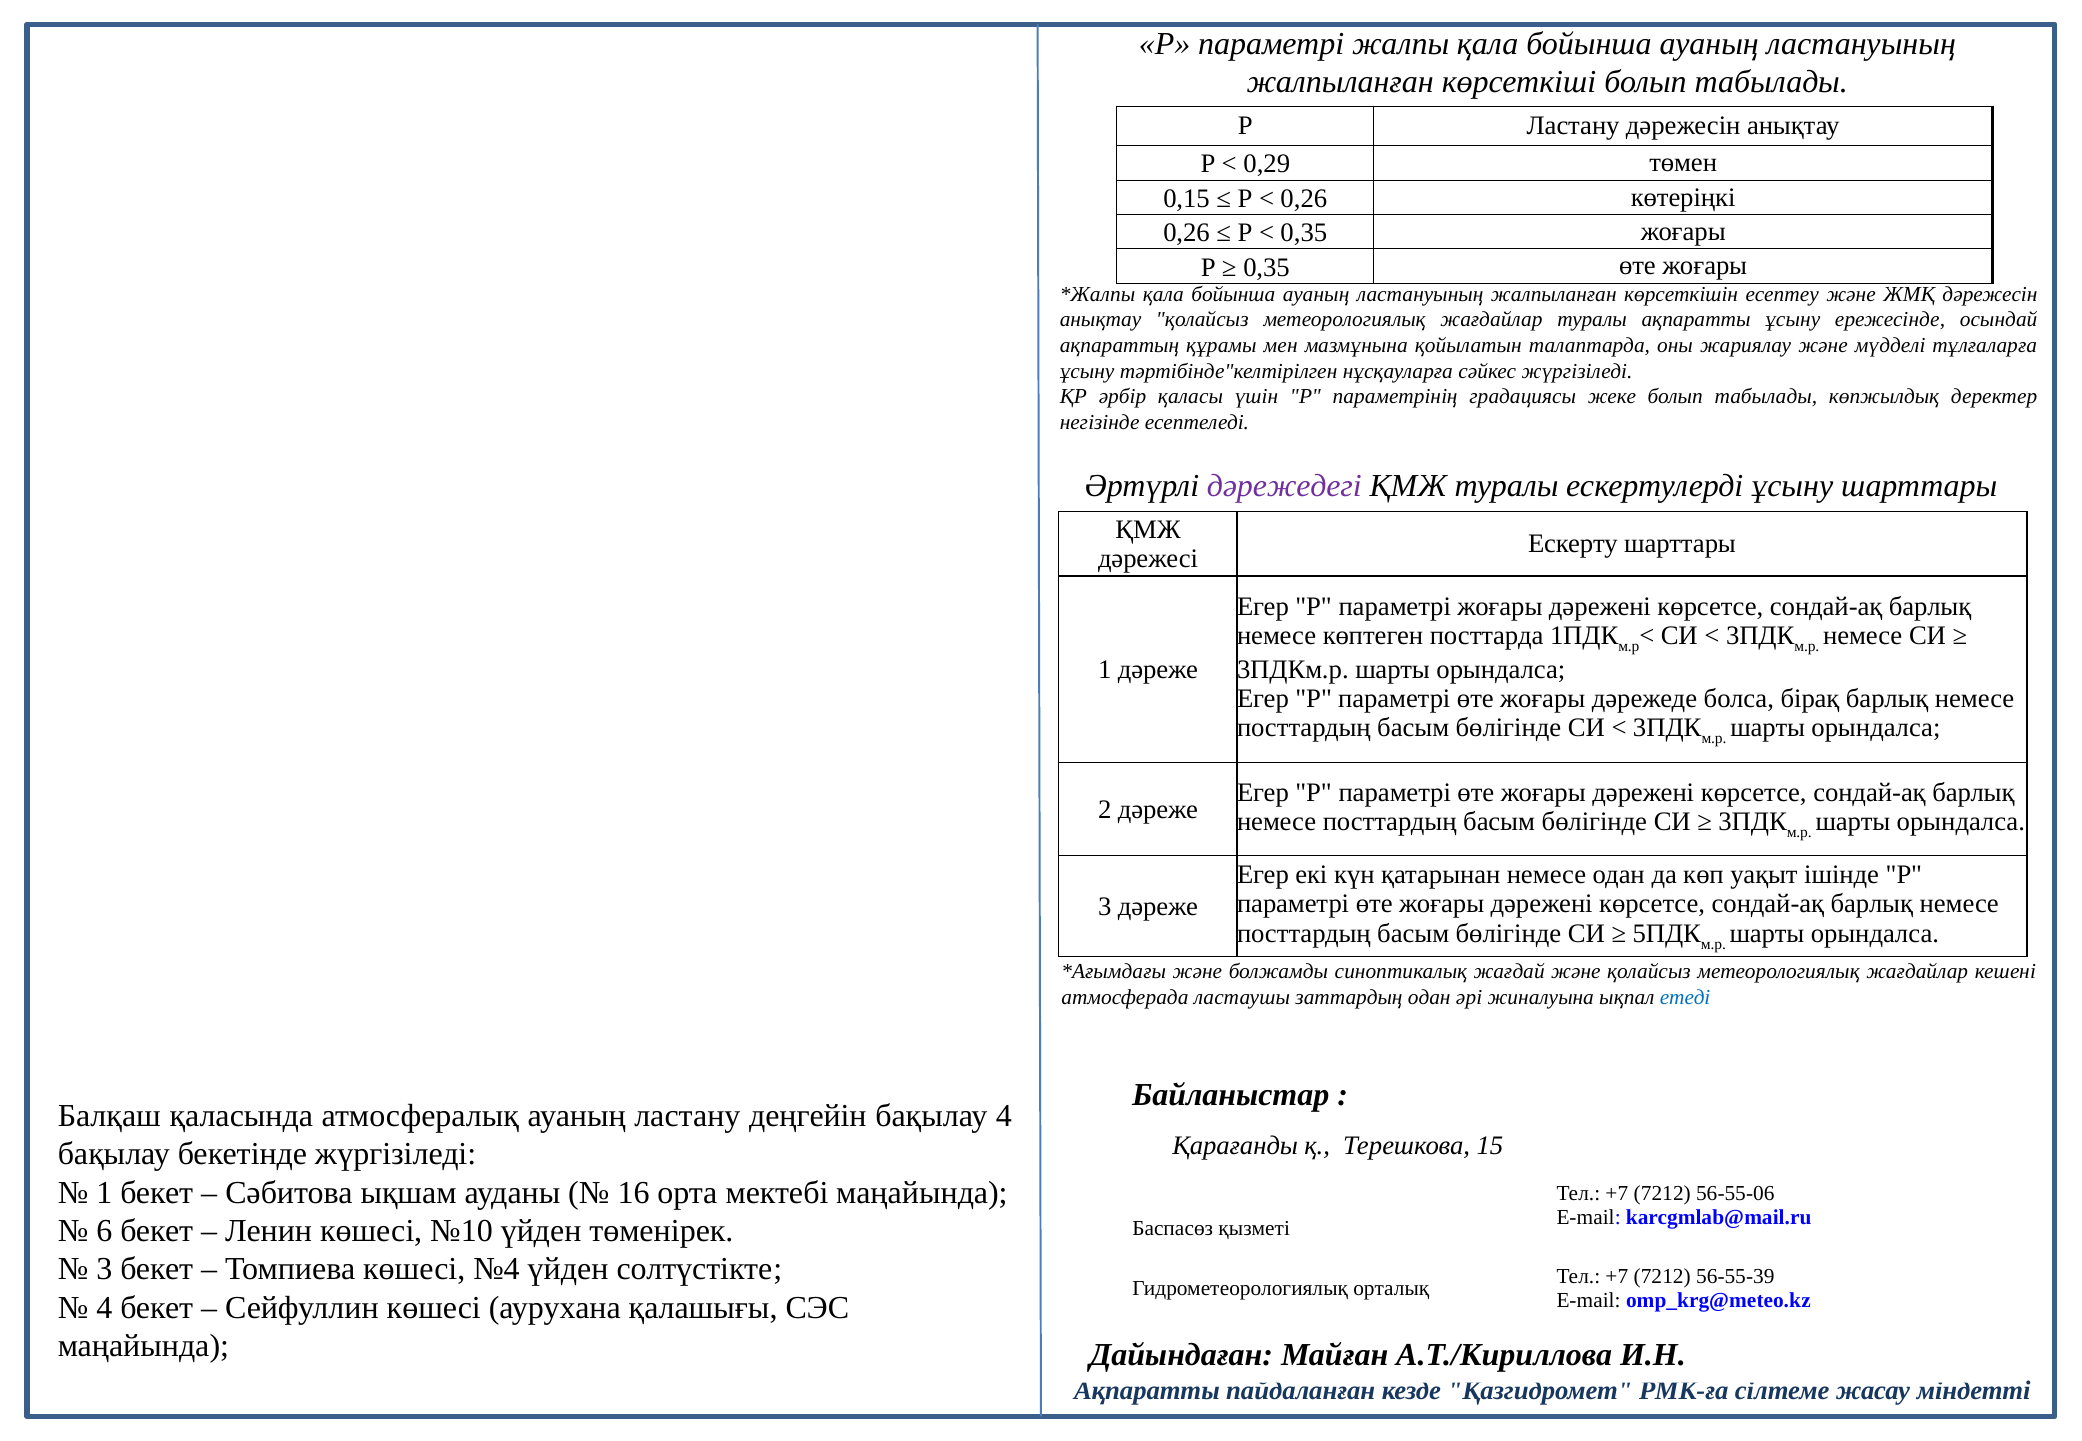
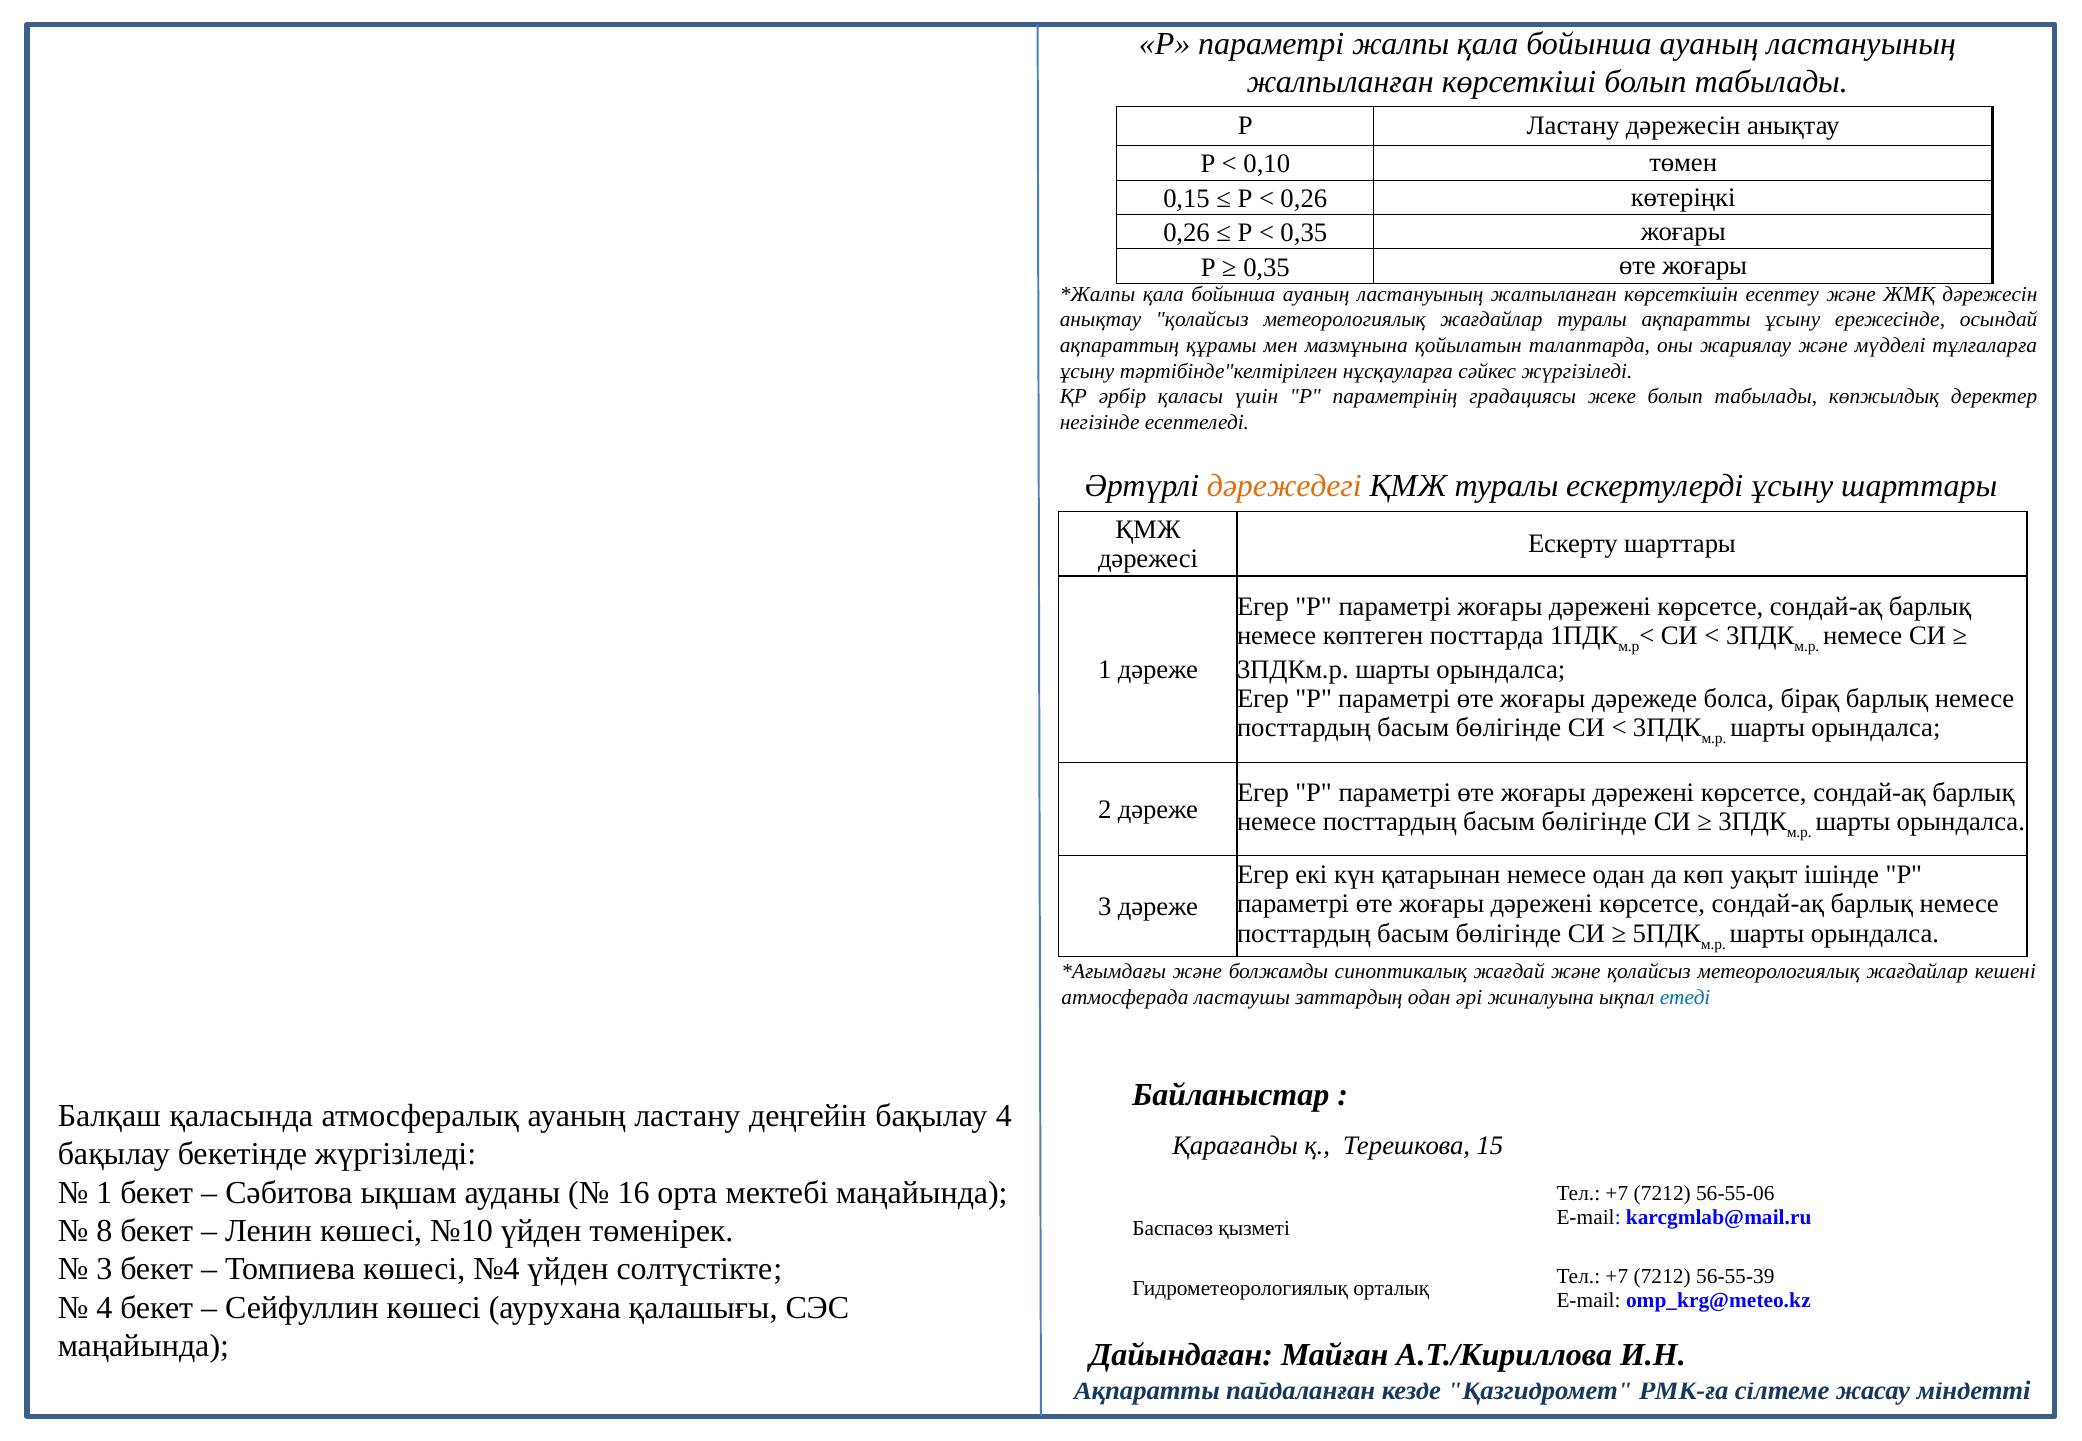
0,29: 0,29 -> 0,10
дәрежедегі colour: purple -> orange
6: 6 -> 8
